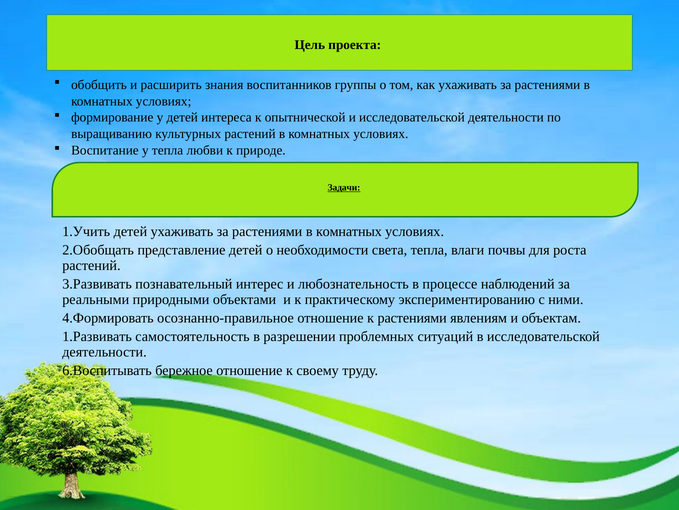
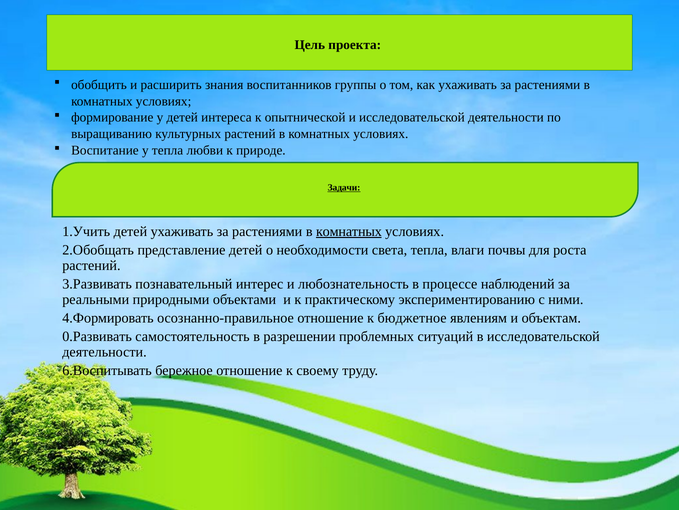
комнатных at (349, 231) underline: none -> present
к растениями: растениями -> бюджетное
1.Развивать: 1.Развивать -> 0.Развивать
